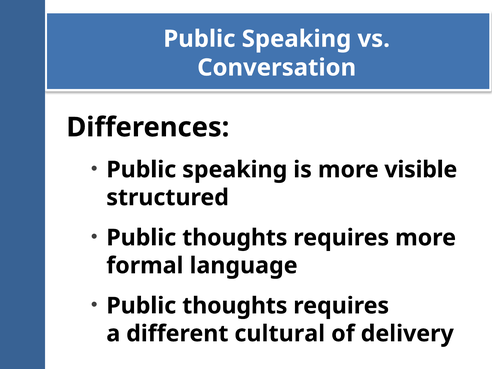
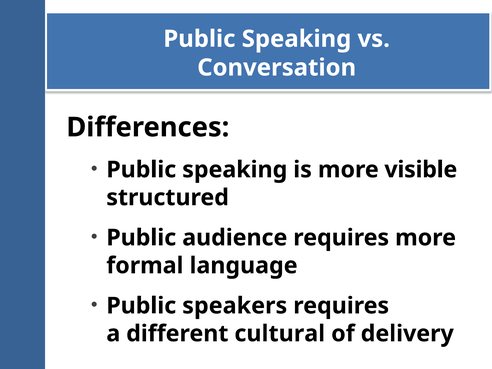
thoughts at (235, 238): thoughts -> audience
thoughts at (235, 306): thoughts -> speakers
